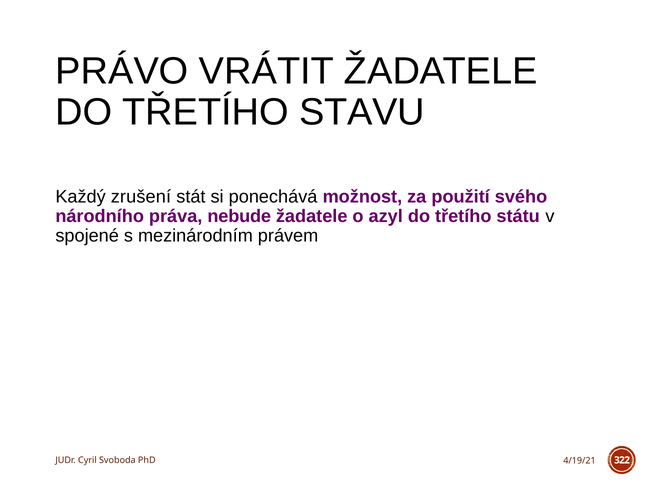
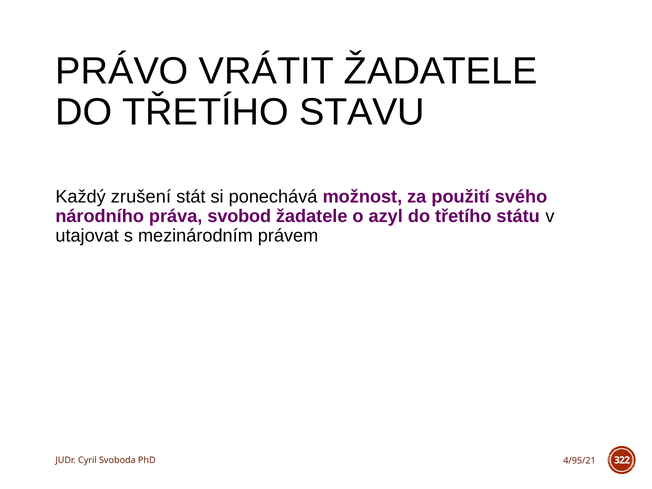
nebude: nebude -> svobod
spojené: spojené -> utajovat
4/19/21: 4/19/21 -> 4/95/21
